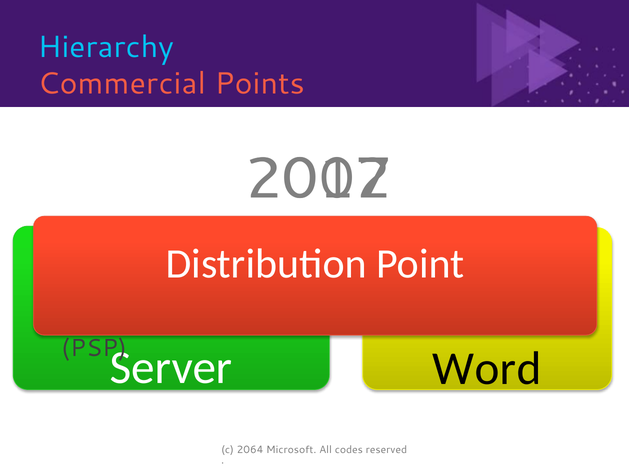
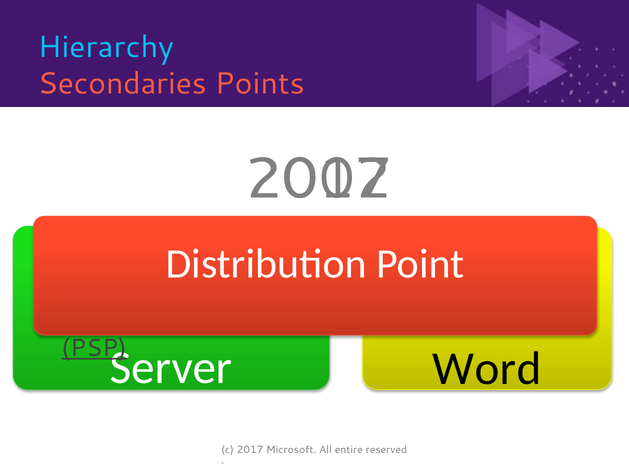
Commercial: Commercial -> Secondaries
PSP underline: none -> present
2064: 2064 -> 2017
codes: codes -> entire
